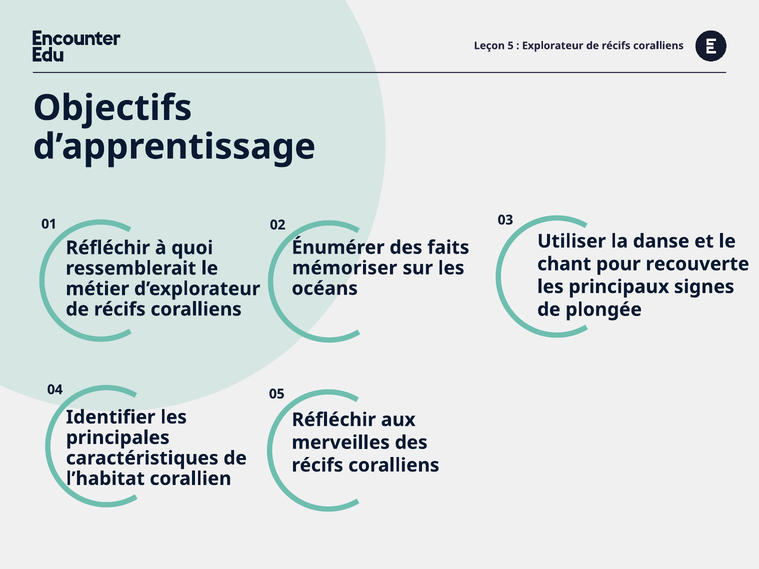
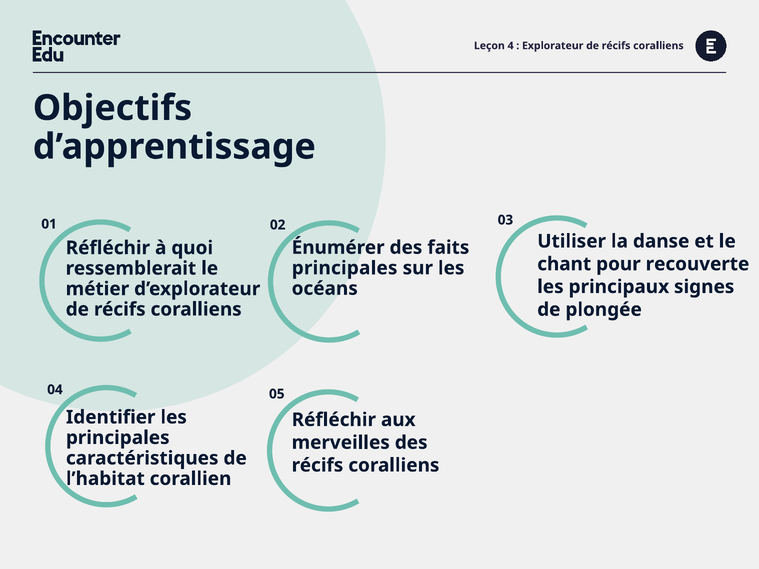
5: 5 -> 4
mémoriser at (345, 268): mémoriser -> principales
